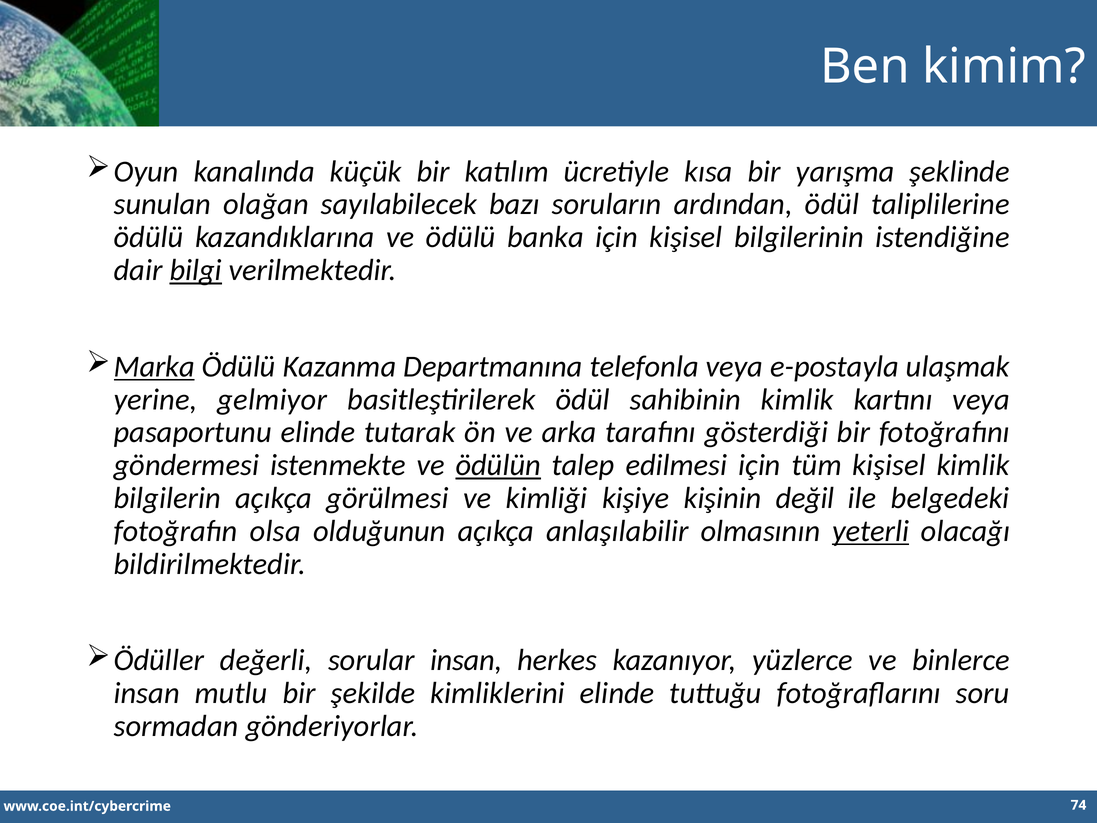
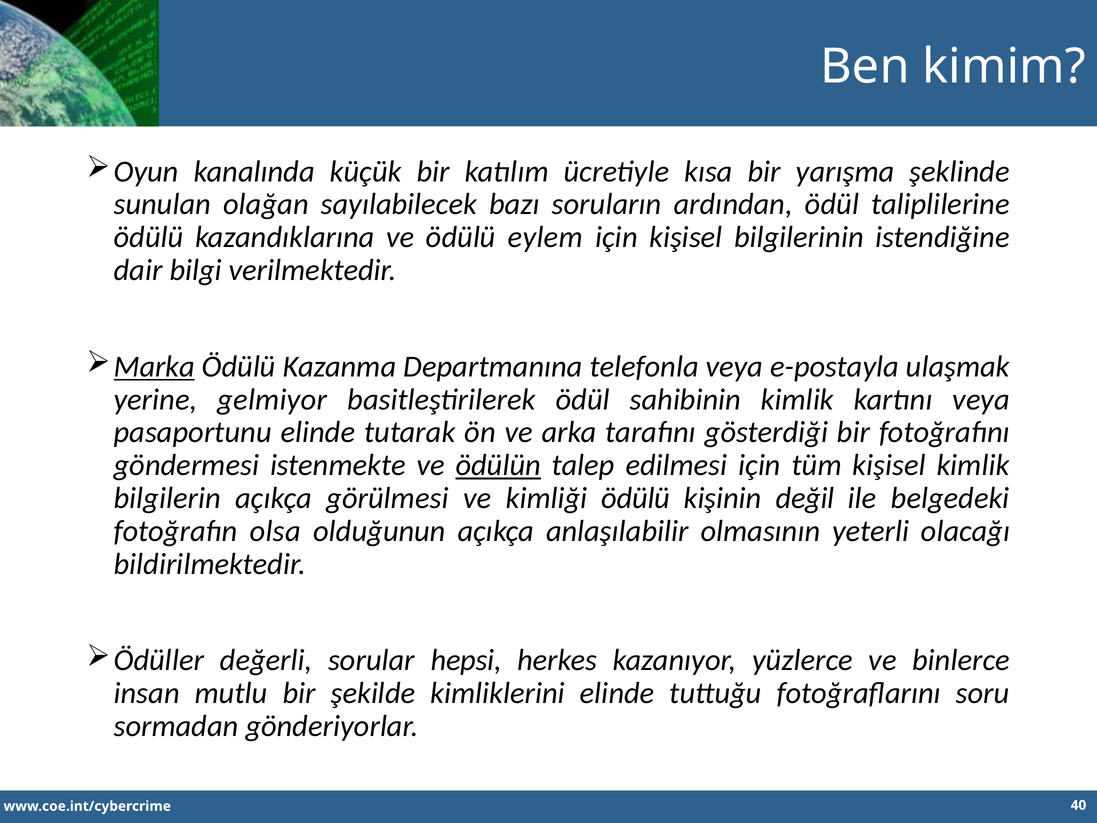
banka: banka -> eylem
bilgi underline: present -> none
kimliği kişiye: kişiye -> ödülü
yeterli underline: present -> none
sorular insan: insan -> hepsi
74: 74 -> 40
